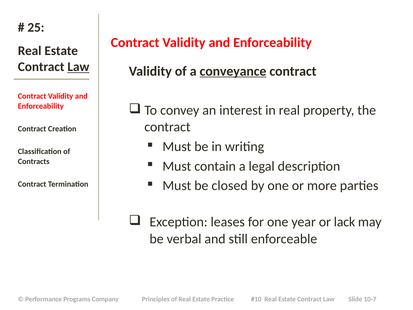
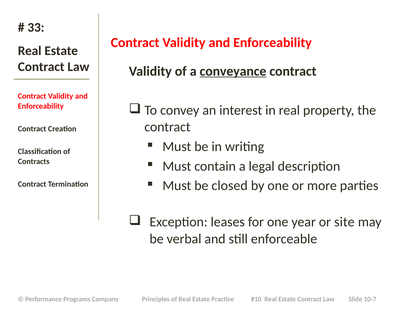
25: 25 -> 33
Law at (78, 67) underline: present -> none
lack: lack -> site
